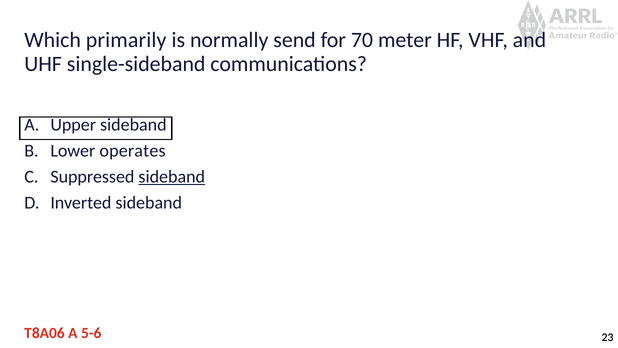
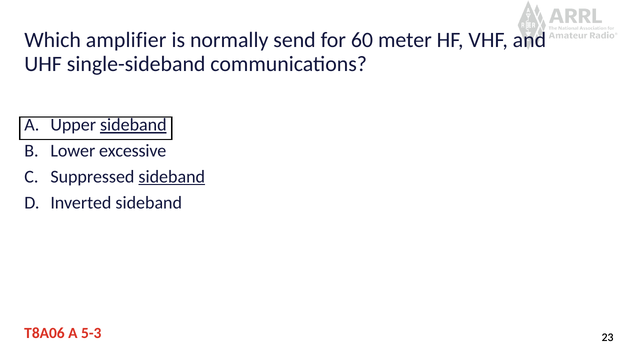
primarily: primarily -> amplifier
70: 70 -> 60
sideband at (133, 125) underline: none -> present
operates: operates -> excessive
5-6: 5-6 -> 5-3
